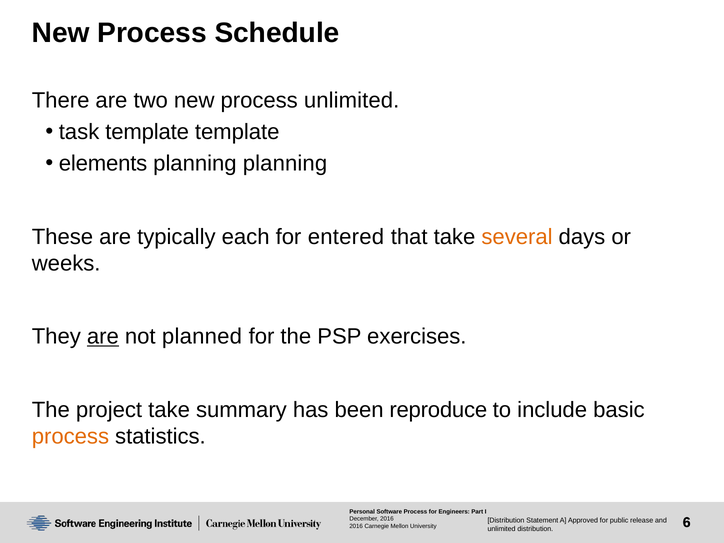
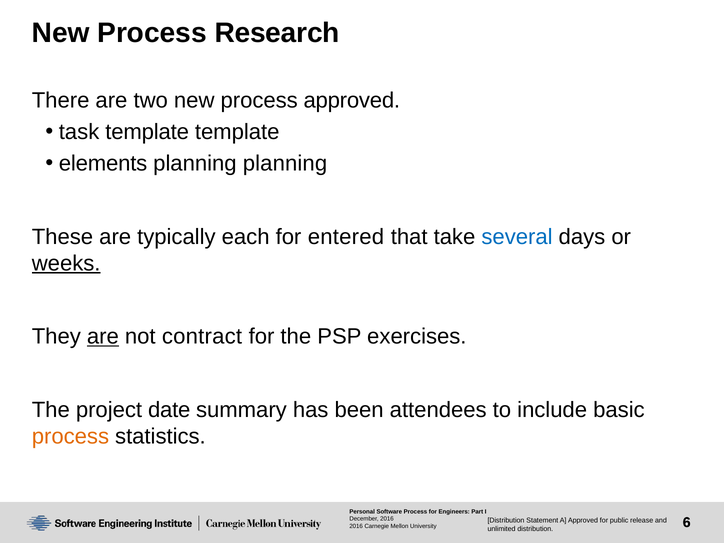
Schedule: Schedule -> Research
process unlimited: unlimited -> approved
several colour: orange -> blue
weeks underline: none -> present
planned: planned -> contract
project take: take -> date
reproduce: reproduce -> attendees
